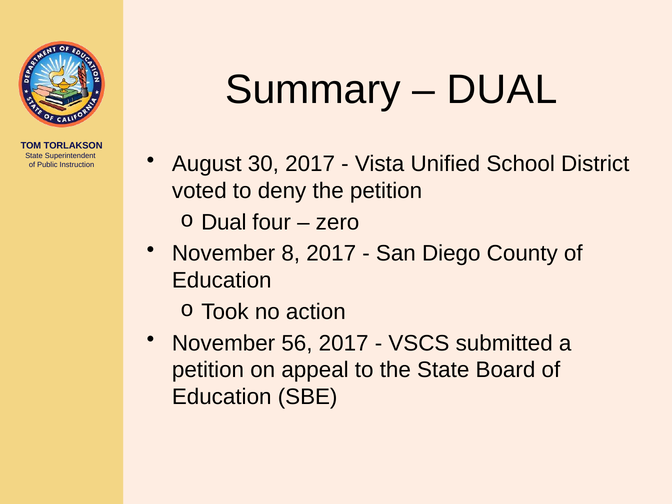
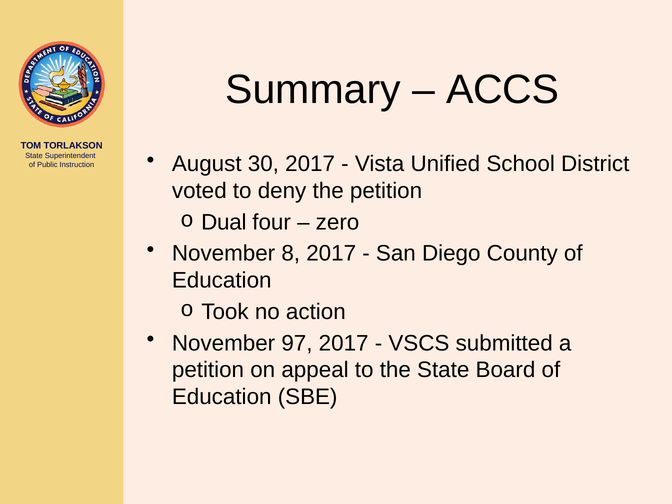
DUAL at (502, 90): DUAL -> ACCS
56: 56 -> 97
